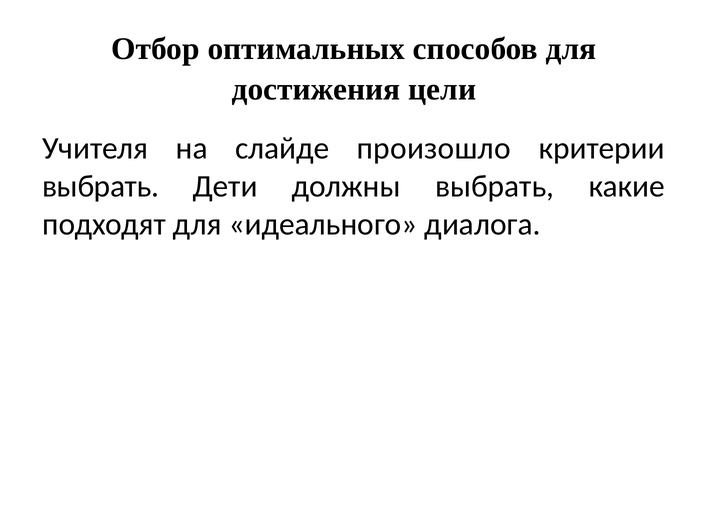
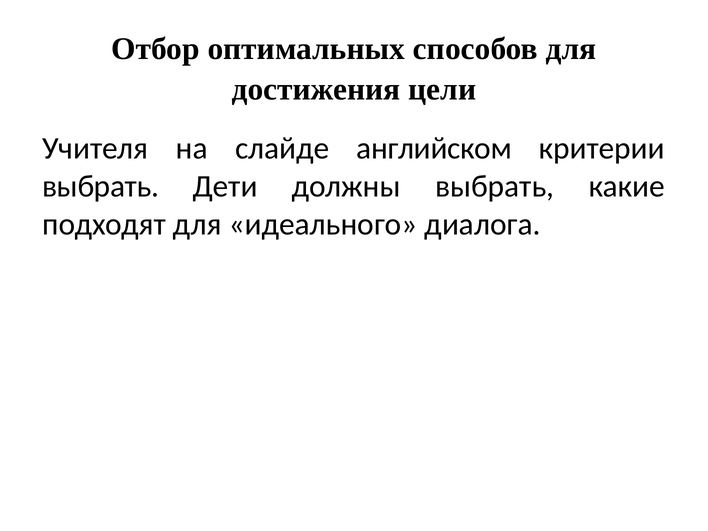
произошло: произошло -> английском
